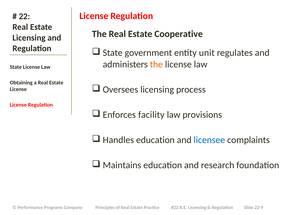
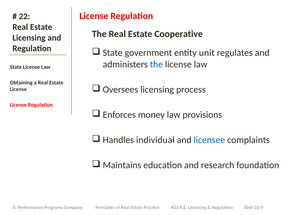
the at (156, 64) colour: orange -> blue
facility: facility -> money
education at (155, 140): education -> individual
